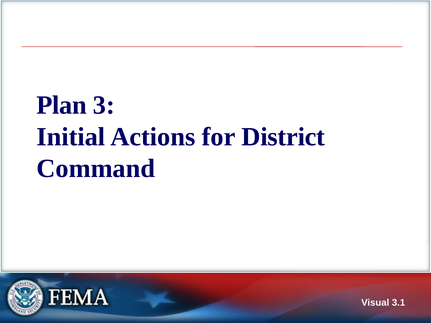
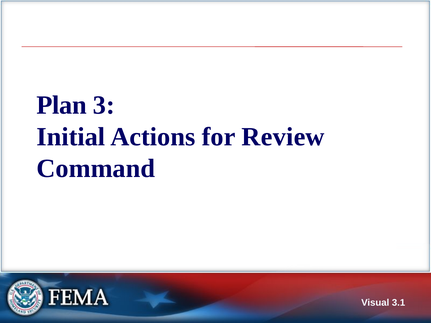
District: District -> Review
